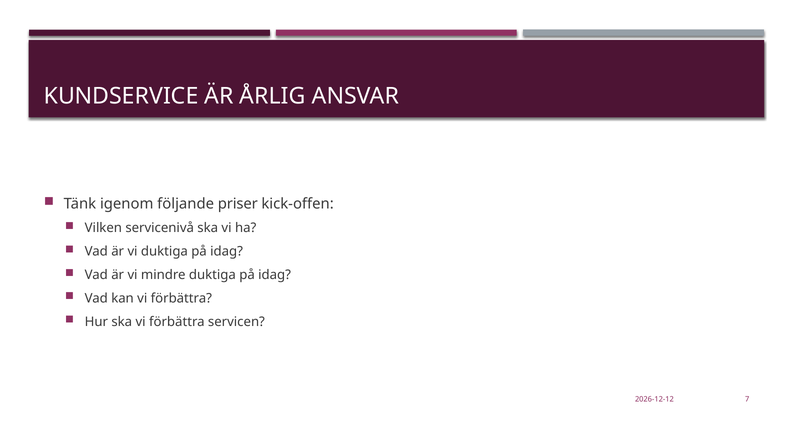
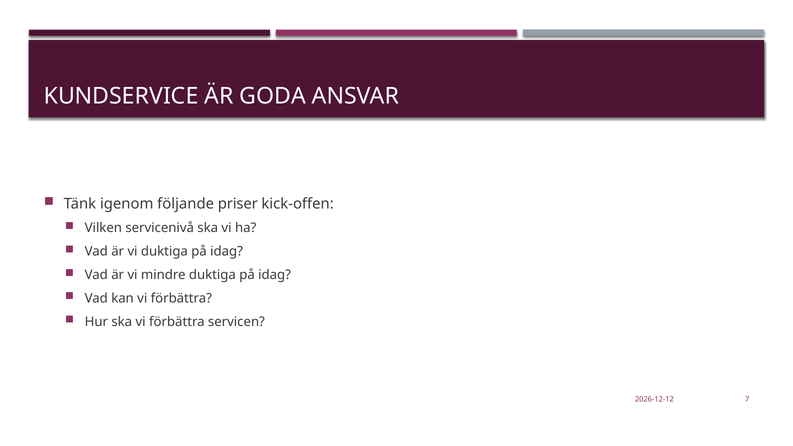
ÅRLIG: ÅRLIG -> GODA
